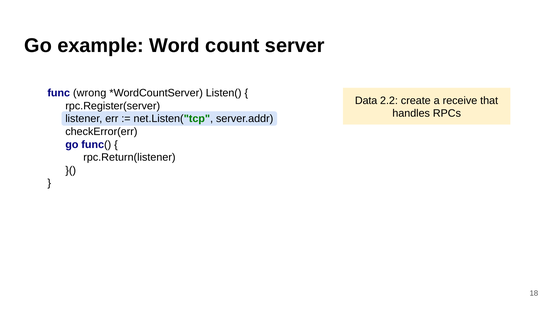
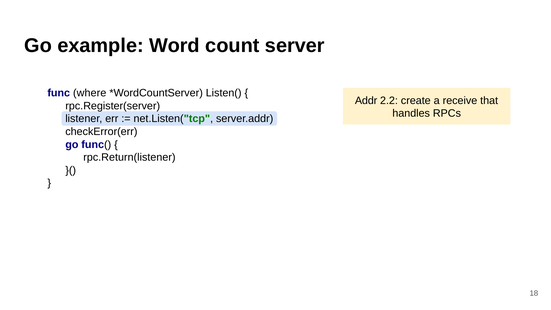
wrong: wrong -> where
Data: Data -> Addr
